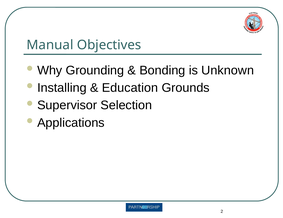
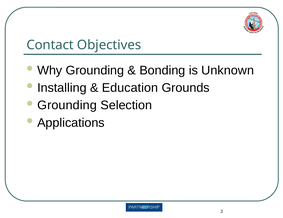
Manual: Manual -> Contact
Supervisor at (67, 106): Supervisor -> Grounding
